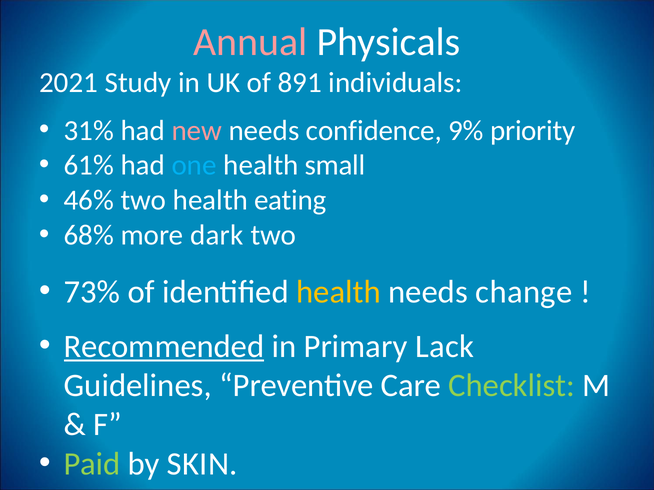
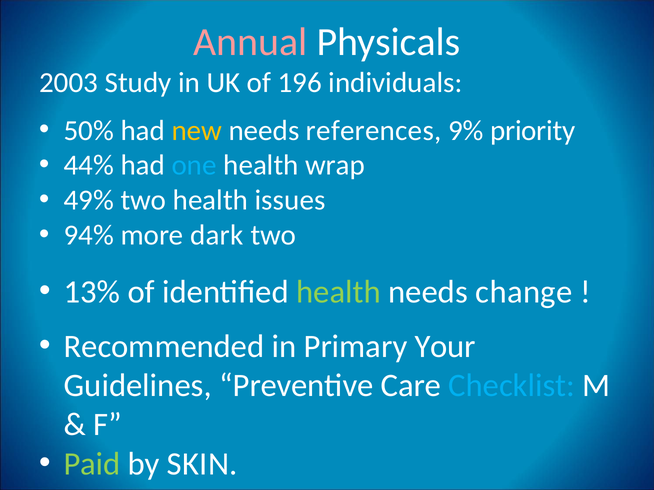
2021: 2021 -> 2003
891: 891 -> 196
31%: 31% -> 50%
new colour: pink -> yellow
confidence: confidence -> references
61%: 61% -> 44%
small: small -> wrap
46%: 46% -> 49%
eating: eating -> issues
68%: 68% -> 94%
73%: 73% -> 13%
health at (339, 292) colour: yellow -> light green
Recommended underline: present -> none
Lack: Lack -> Your
Checklist colour: light green -> light blue
